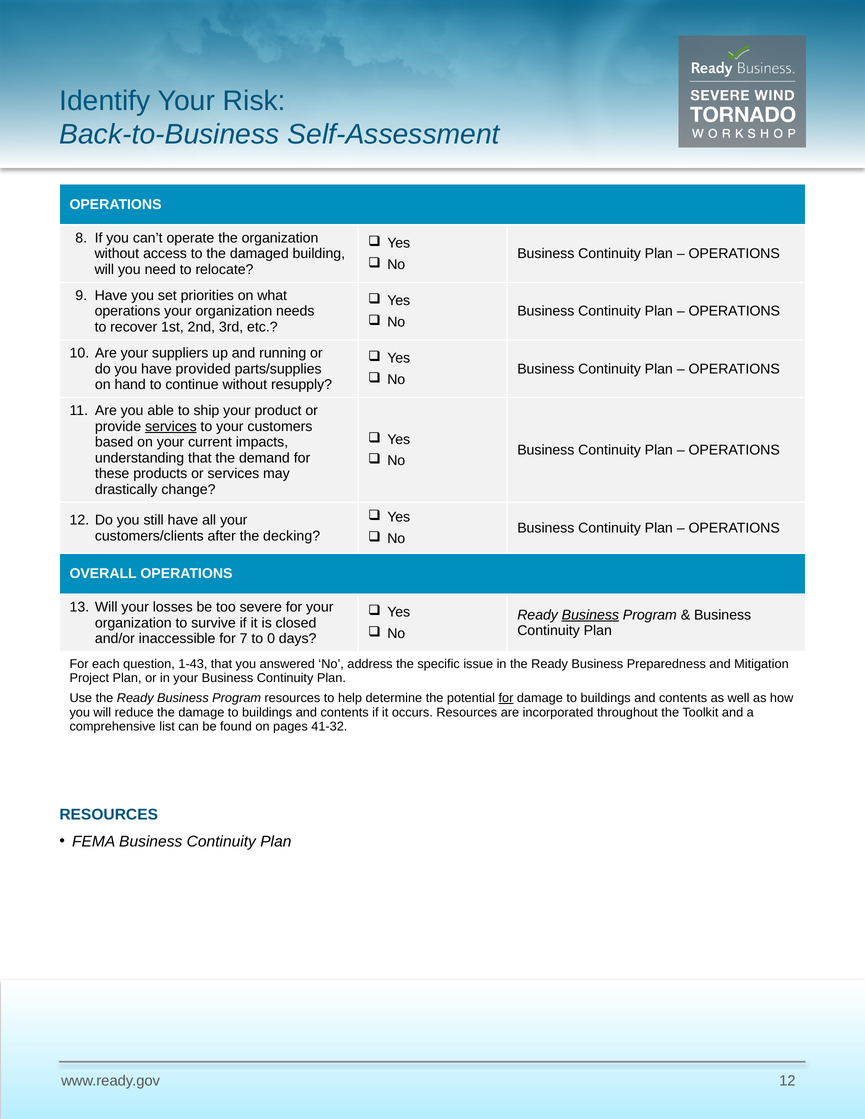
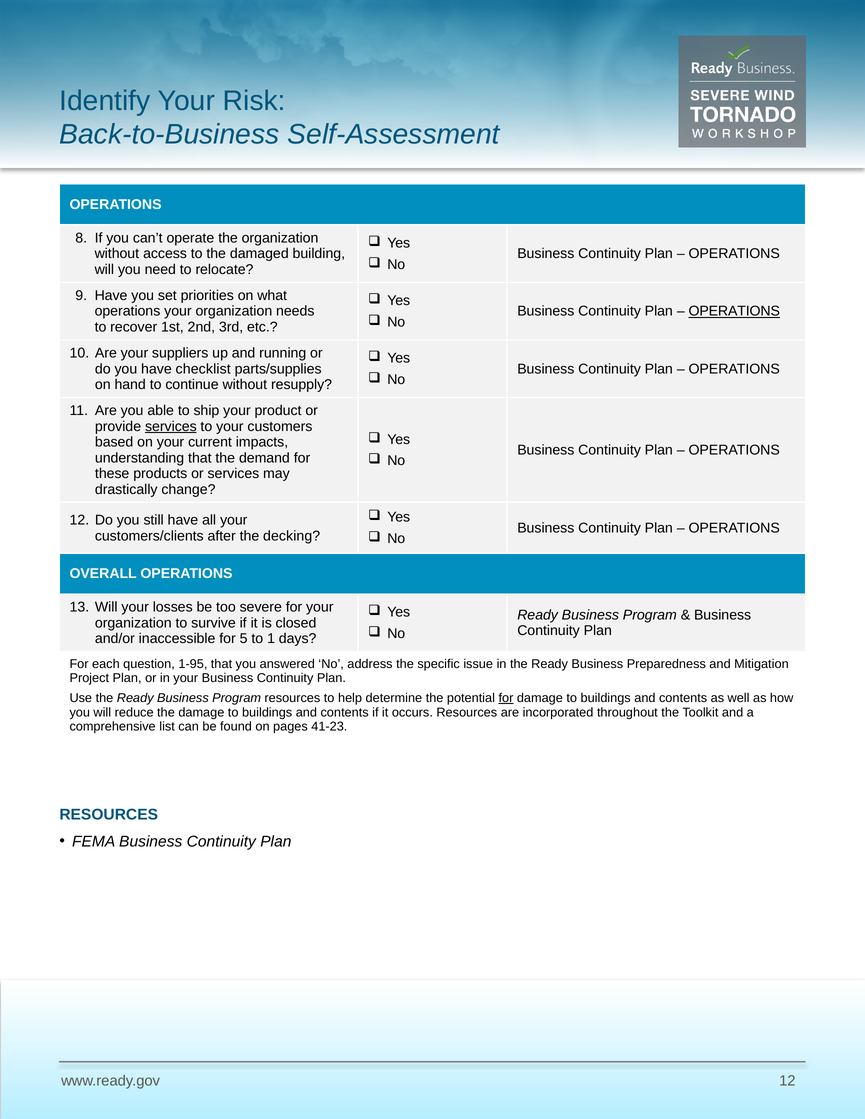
OPERATIONS at (734, 311) underline: none -> present
provided: provided -> checklist
Business at (590, 615) underline: present -> none
7: 7 -> 5
0: 0 -> 1
1-43: 1-43 -> 1-95
41-32: 41-32 -> 41-23
